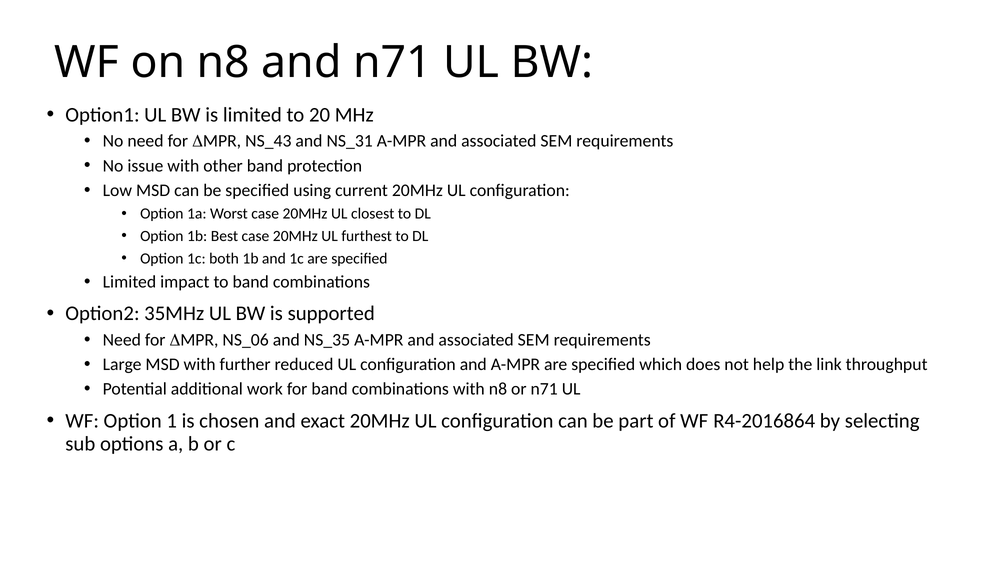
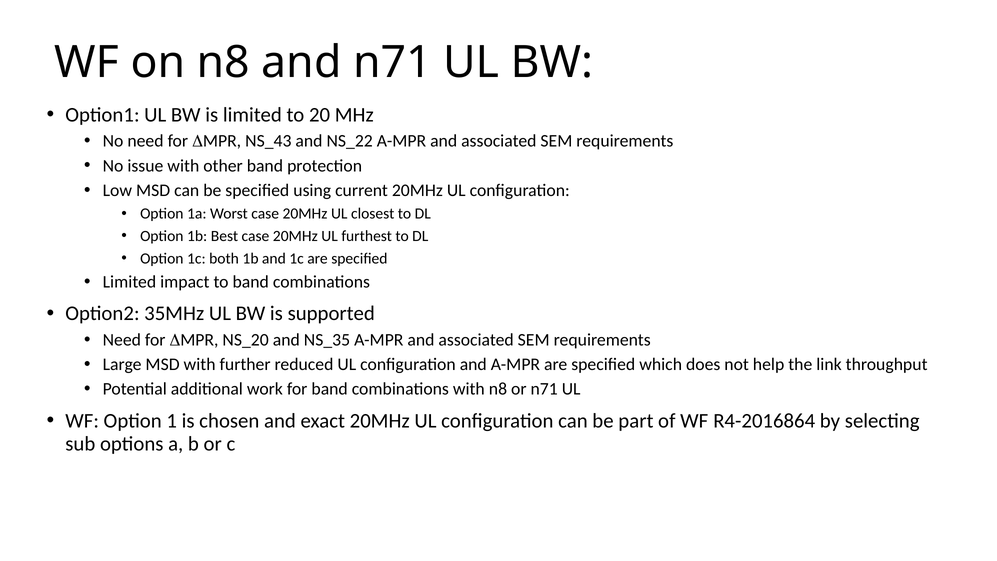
NS_31: NS_31 -> NS_22
NS_06: NS_06 -> NS_20
